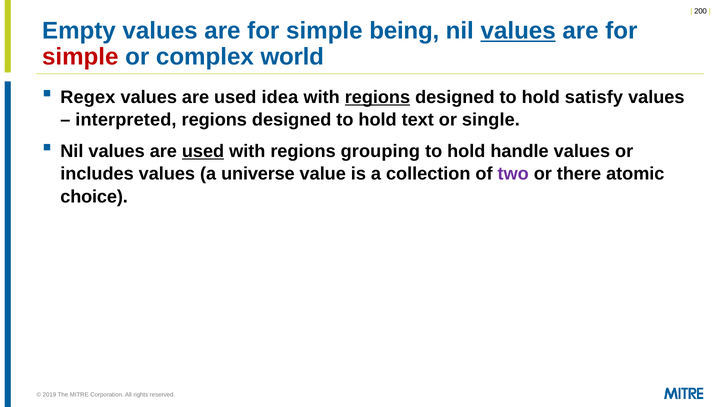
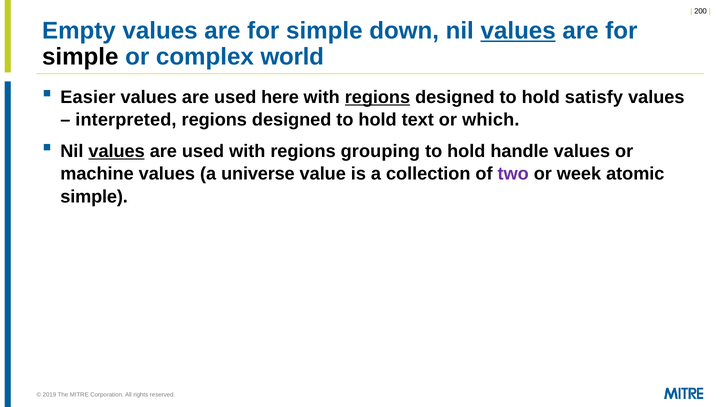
being: being -> down
simple at (80, 57) colour: red -> black
Regex: Regex -> Easier
idea: idea -> here
single: single -> which
values at (117, 151) underline: none -> present
used at (203, 151) underline: present -> none
includes: includes -> machine
there: there -> week
choice at (94, 197): choice -> simple
